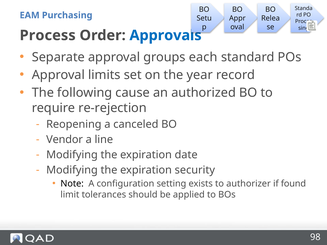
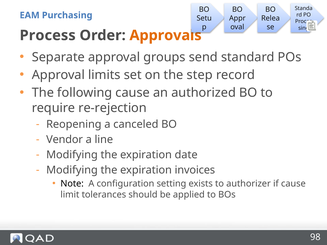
Approvals colour: blue -> orange
each: each -> send
year: year -> step
security: security -> invoices
if found: found -> cause
